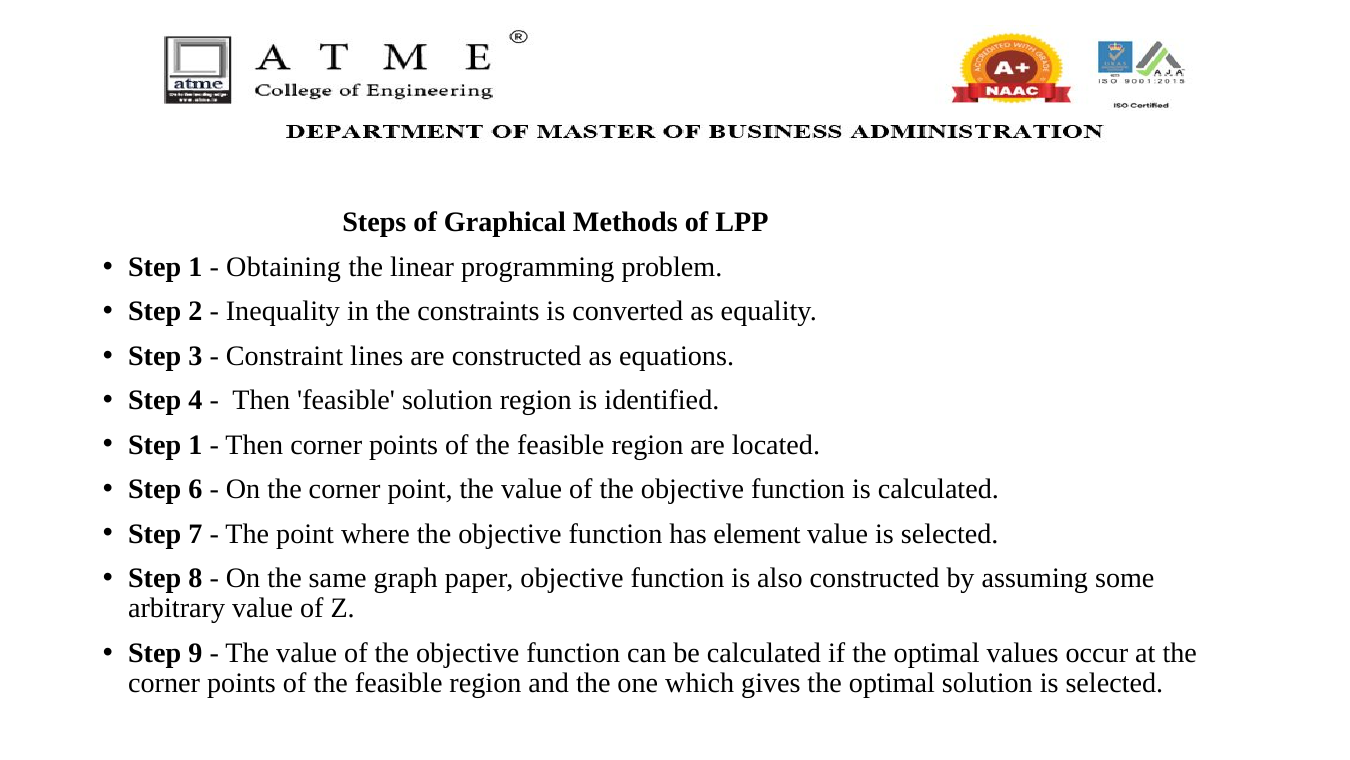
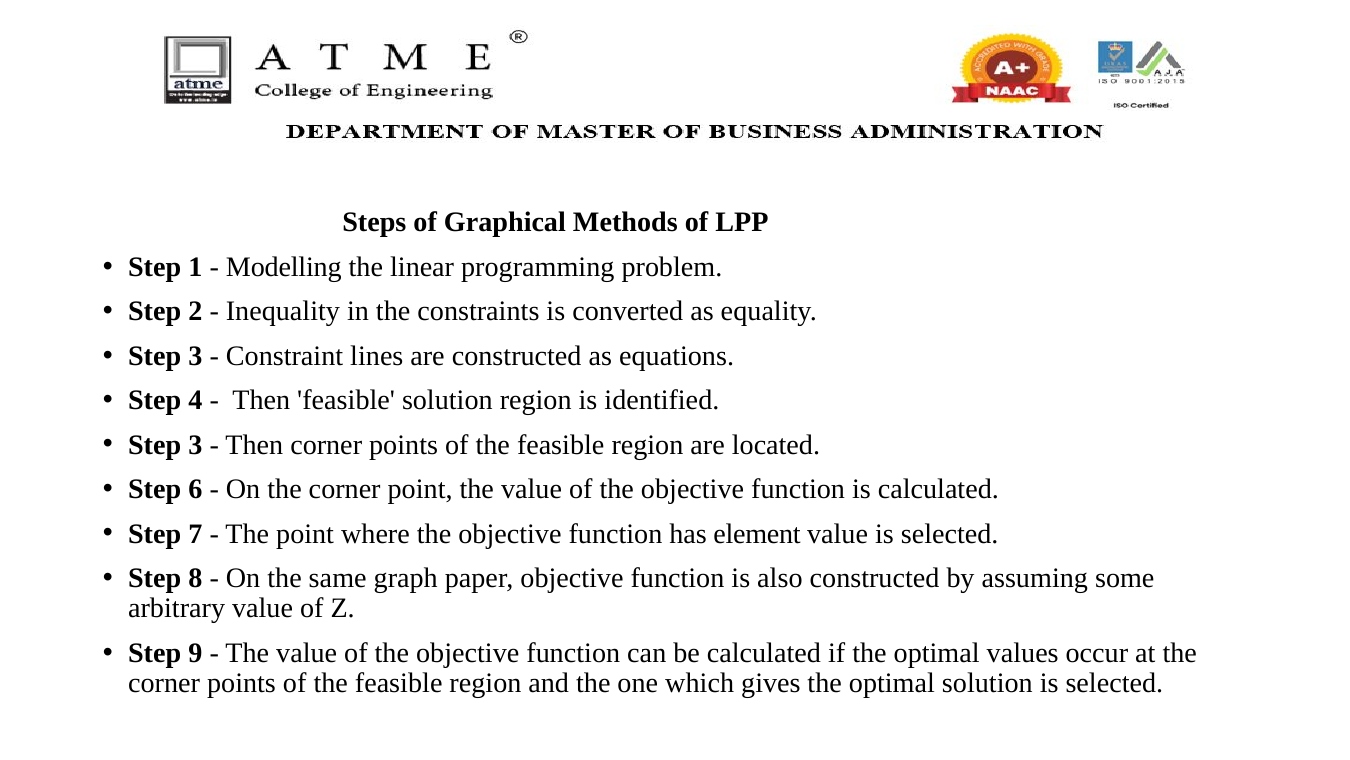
Obtaining: Obtaining -> Modelling
1 at (195, 444): 1 -> 3
